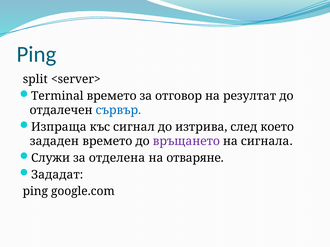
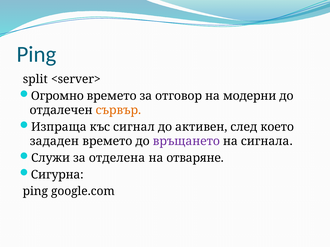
Terminal: Terminal -> Огромно
резултат: резултат -> модерни
сървър colour: blue -> orange
изтрива: изтрива -> активен
Зададат: Зададат -> Сигурна
